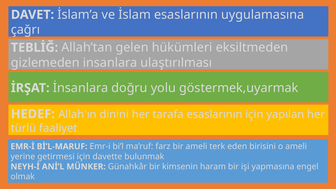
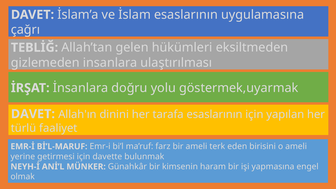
HEDEF at (33, 114): HEDEF -> DAVET
